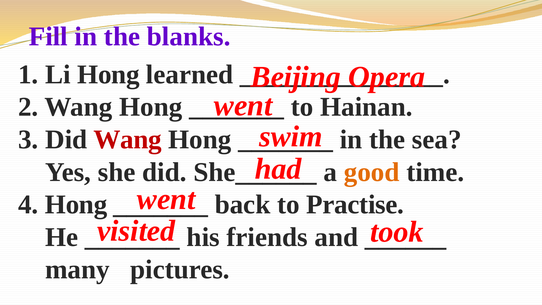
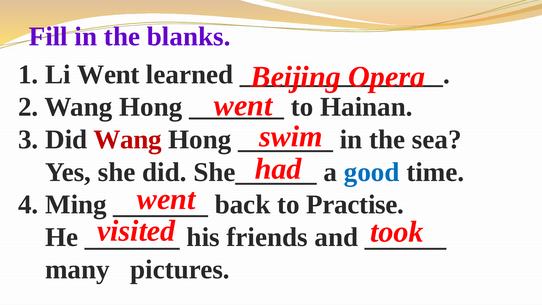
Li Hong: Hong -> Went
good colour: orange -> blue
4 Hong: Hong -> Ming
